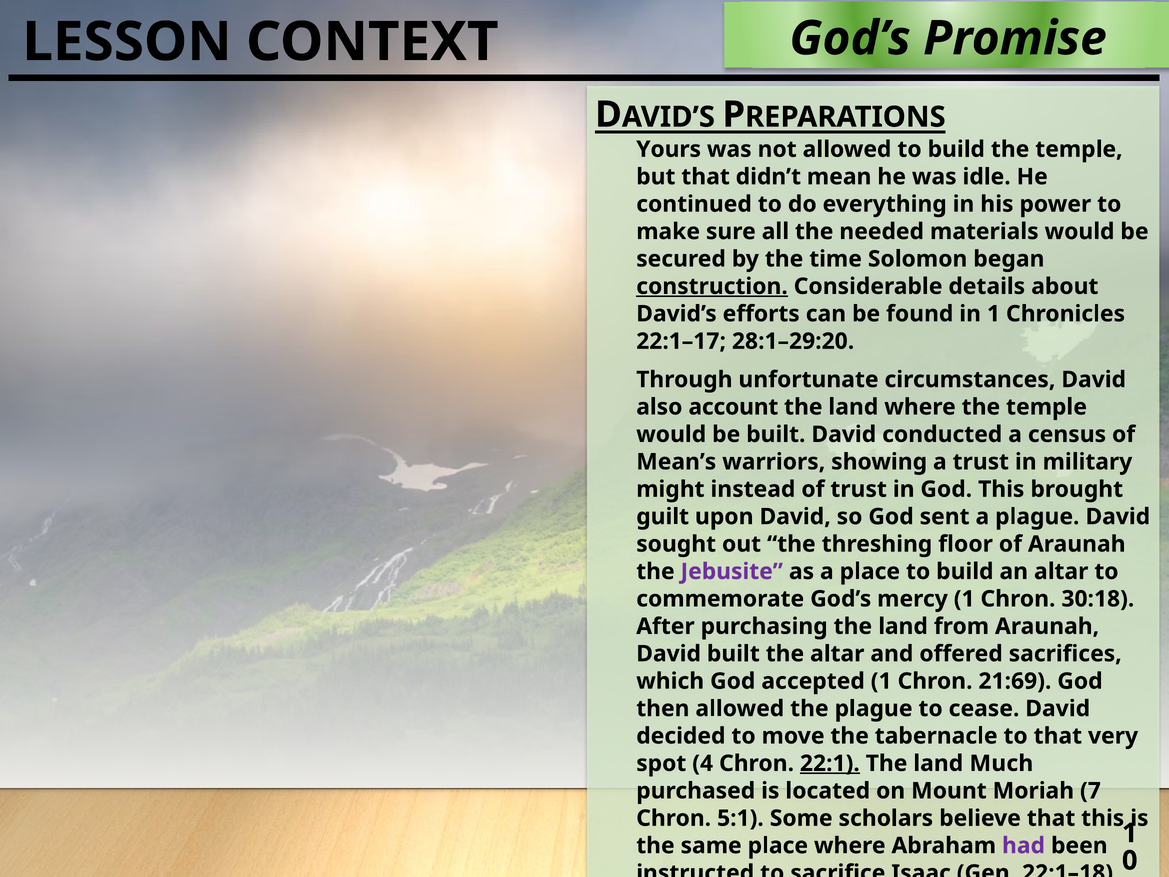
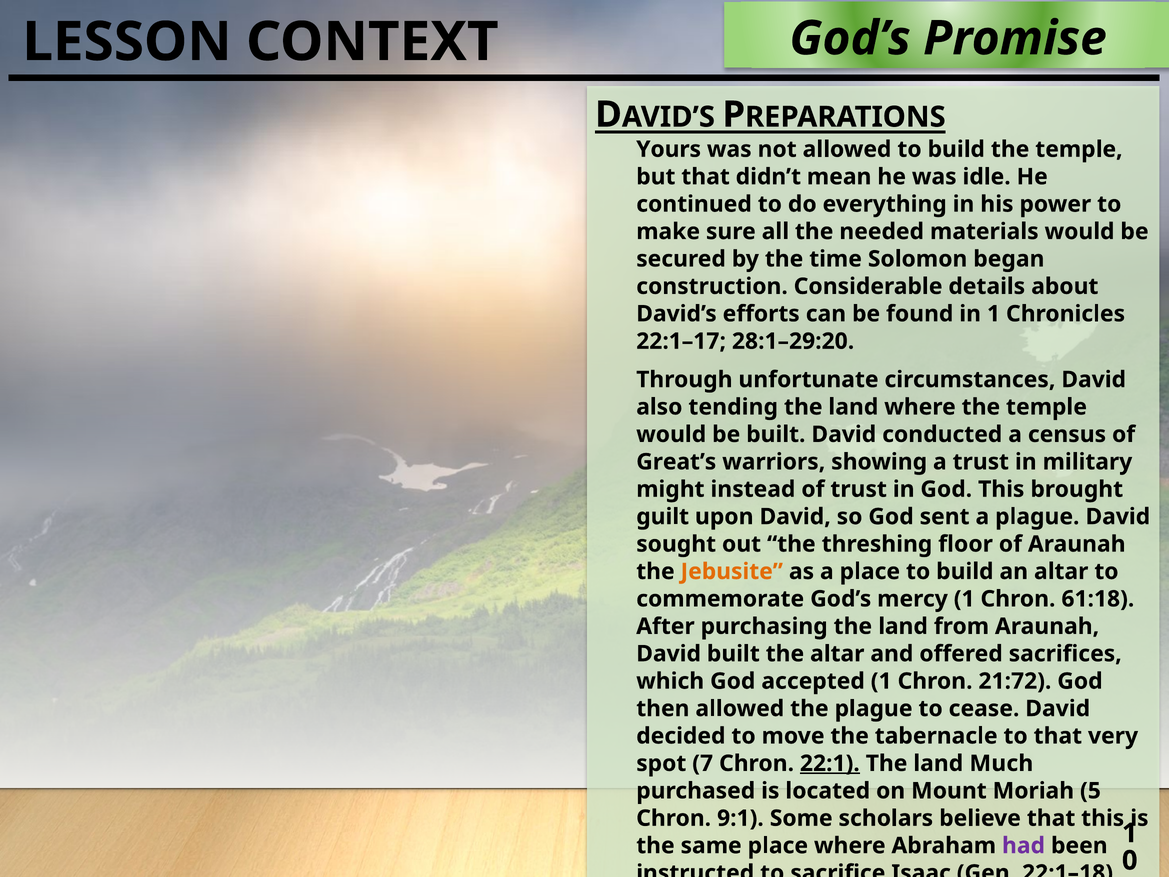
construction underline: present -> none
account: account -> tending
Mean’s: Mean’s -> Great’s
Jebusite colour: purple -> orange
30:18: 30:18 -> 61:18
21:69: 21:69 -> 21:72
4: 4 -> 7
7: 7 -> 5
5:1: 5:1 -> 9:1
